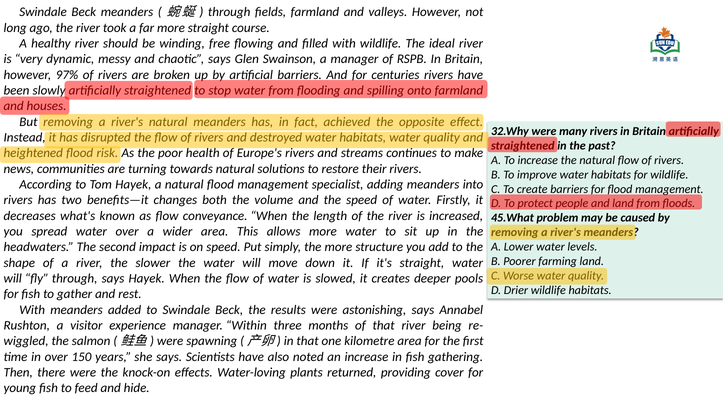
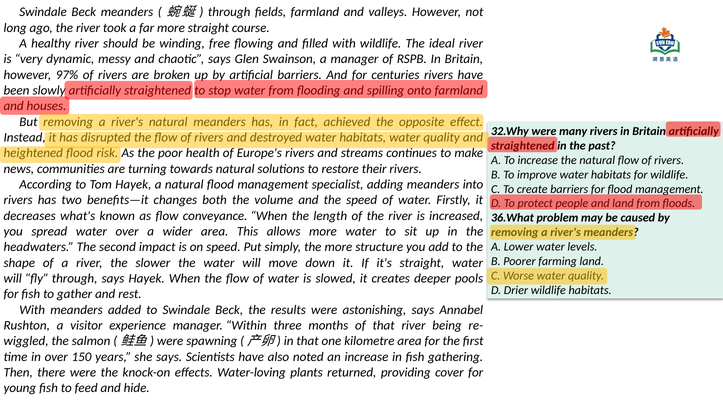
45.What: 45.What -> 36.What
